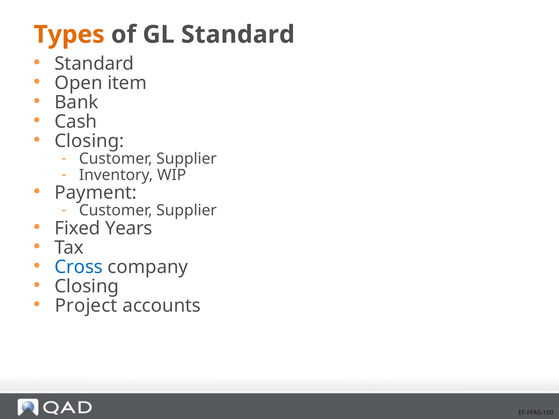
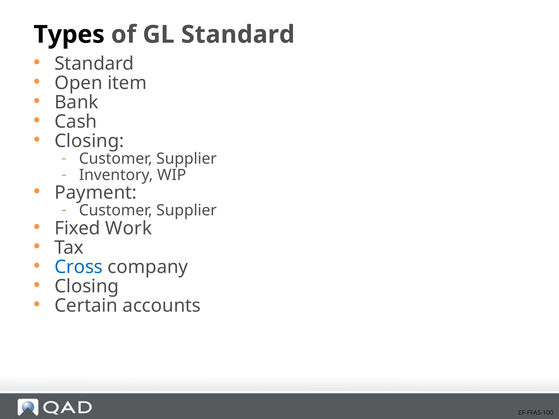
Types colour: orange -> black
Years: Years -> Work
Project: Project -> Certain
